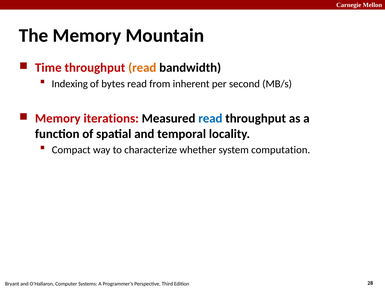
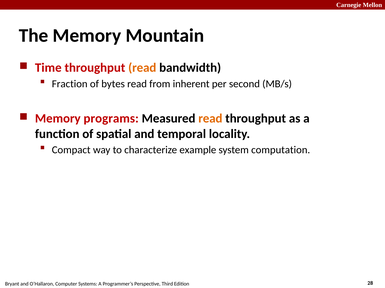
Indexing: Indexing -> Fraction
iterations: iterations -> programs
read at (210, 119) colour: blue -> orange
whether: whether -> example
